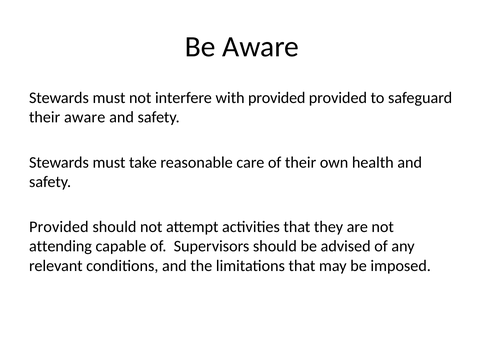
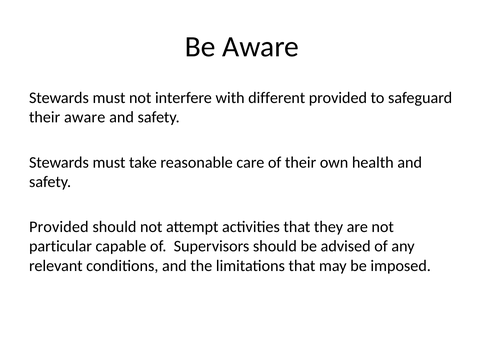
with provided: provided -> different
attending: attending -> particular
